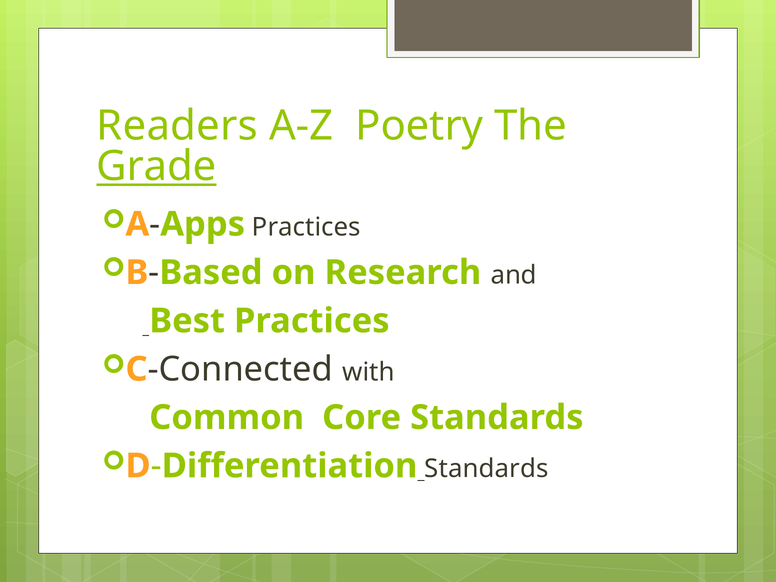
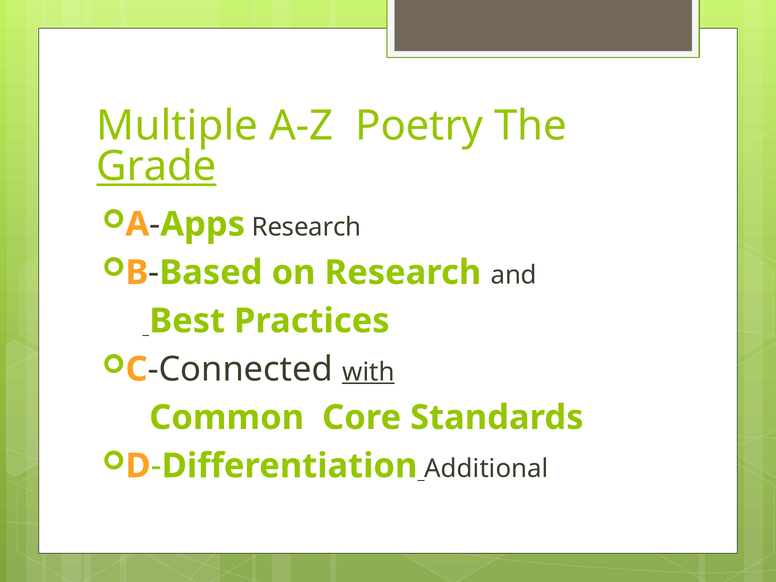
Readers: Readers -> Multiple
Practices at (306, 227): Practices -> Research
with underline: none -> present
Standards at (486, 469): Standards -> Additional
